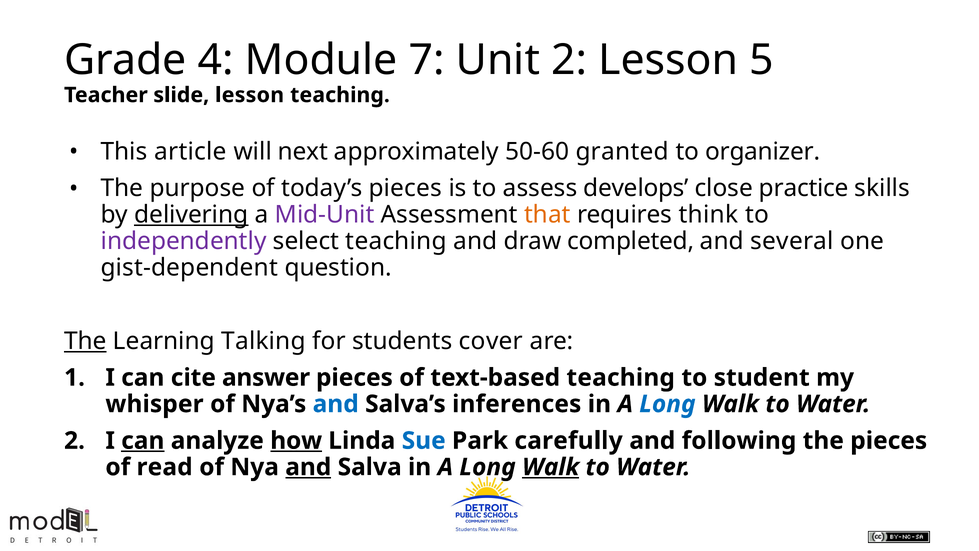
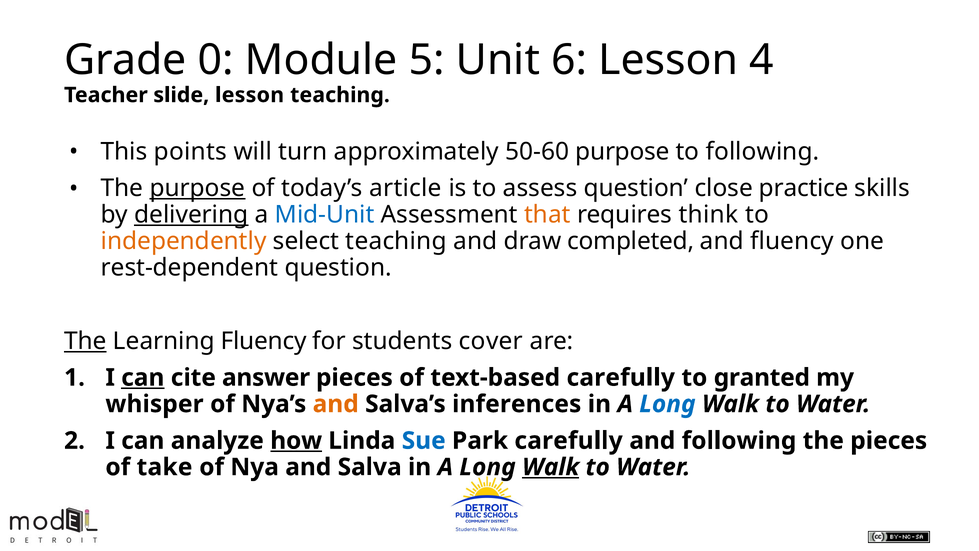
4: 4 -> 0
7: 7 -> 5
Unit 2: 2 -> 6
5: 5 -> 4
article: article -> points
next: next -> turn
50-60 granted: granted -> purpose
to organizer: organizer -> following
purpose at (197, 188) underline: none -> present
today’s pieces: pieces -> article
assess develops: develops -> question
Mid-Unit colour: purple -> blue
independently colour: purple -> orange
and several: several -> fluency
gist-dependent: gist-dependent -> rest-dependent
Learning Talking: Talking -> Fluency
can at (143, 377) underline: none -> present
text-based teaching: teaching -> carefully
student: student -> granted
and at (336, 404) colour: blue -> orange
can at (143, 440) underline: present -> none
read: read -> take
and at (308, 467) underline: present -> none
